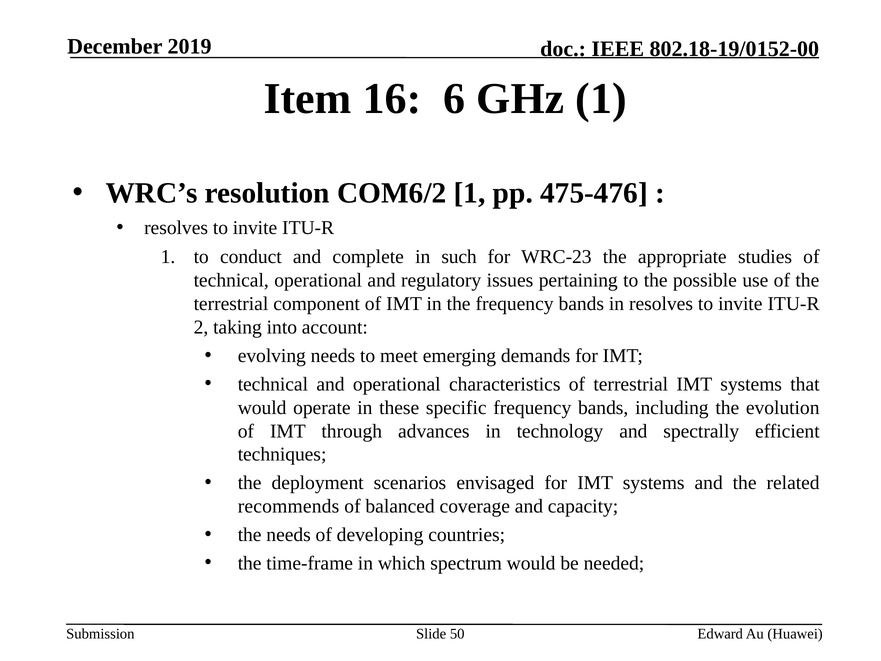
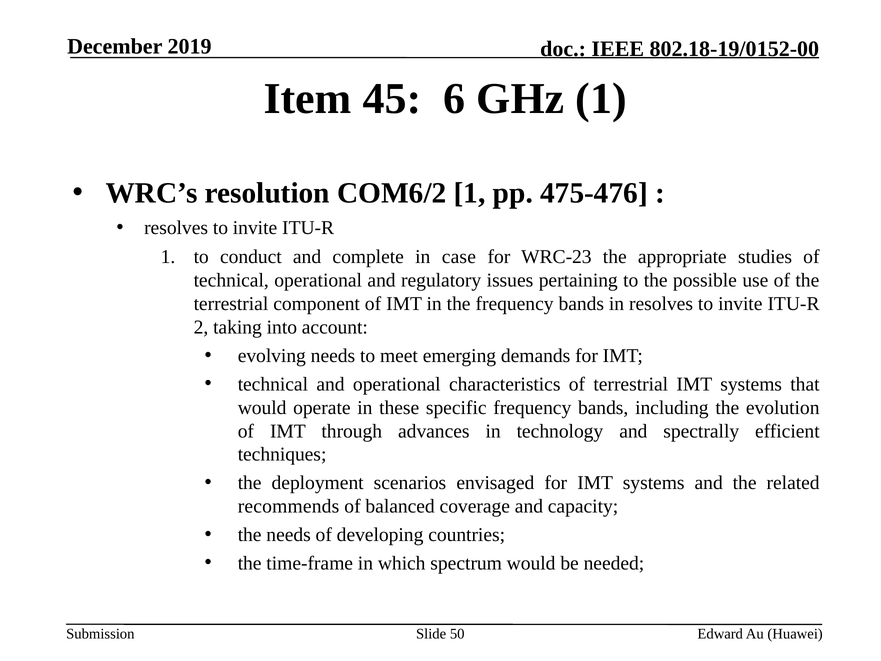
16: 16 -> 45
such: such -> case
